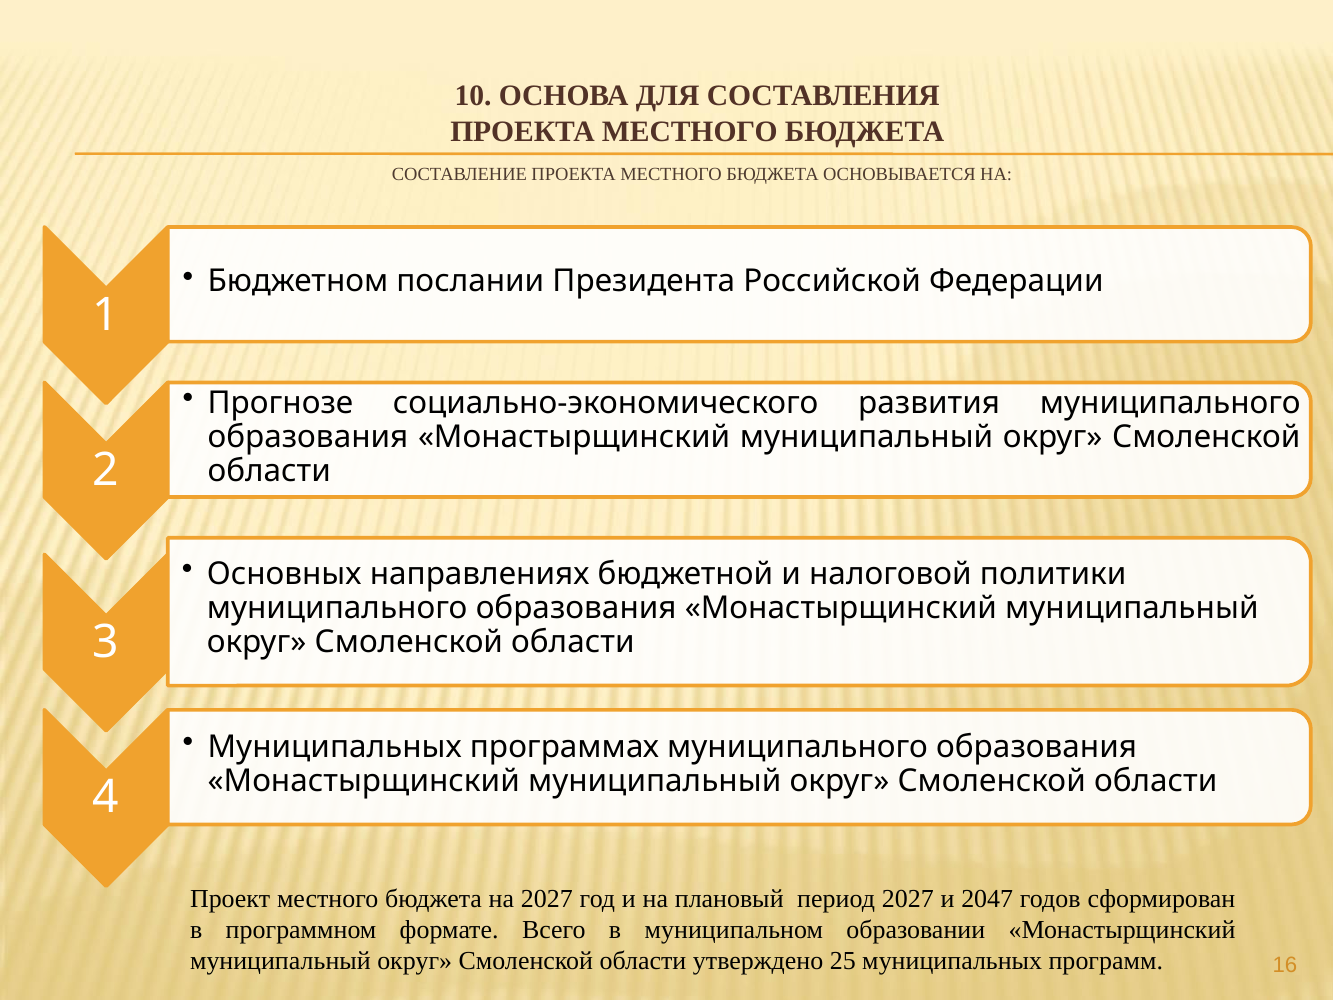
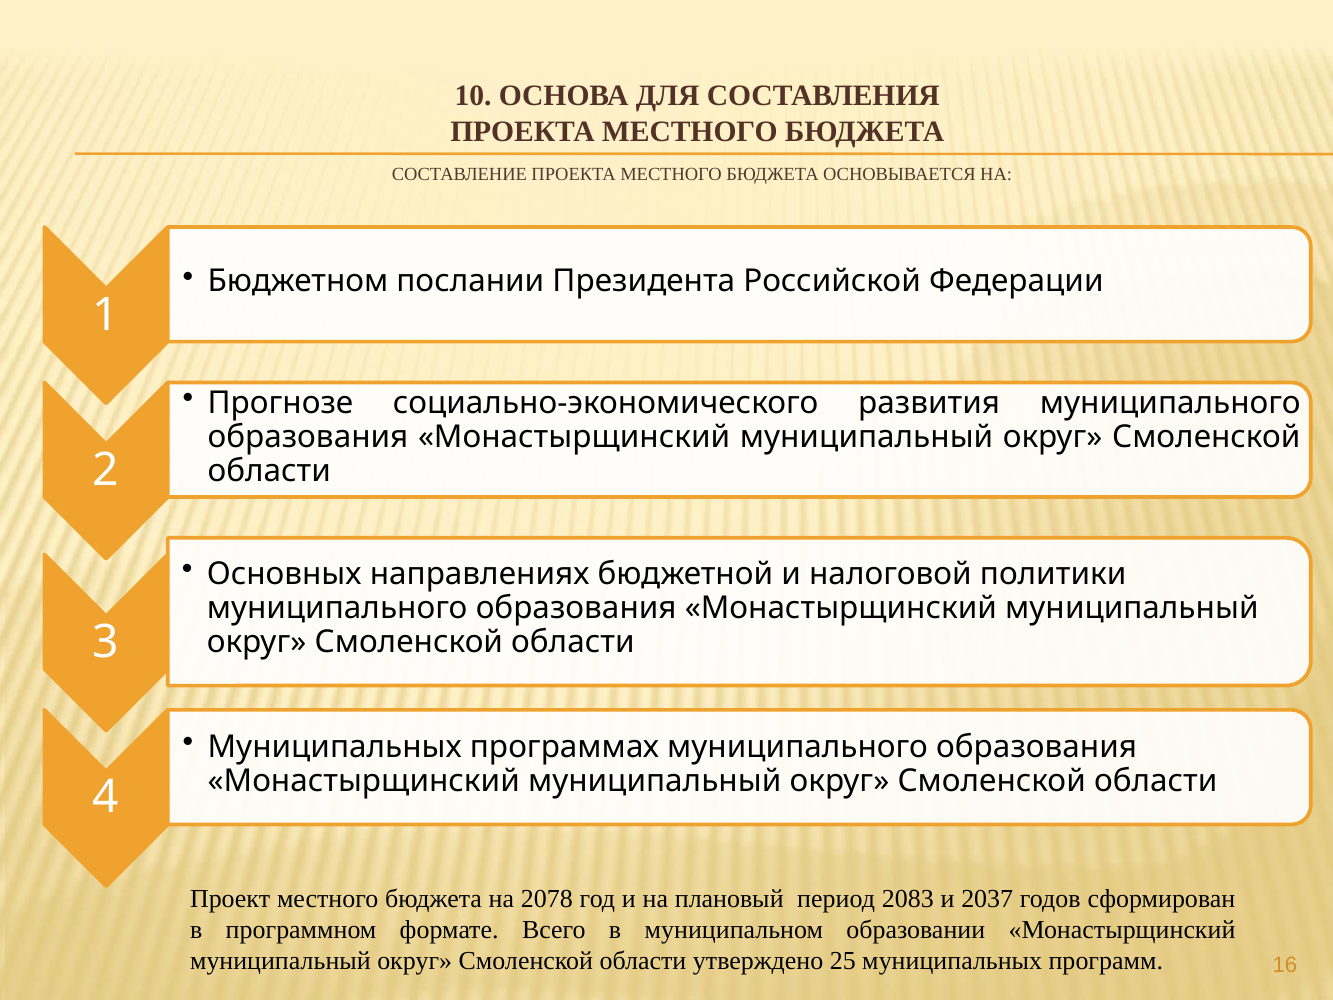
на 2027: 2027 -> 2078
период 2027: 2027 -> 2083
2047: 2047 -> 2037
